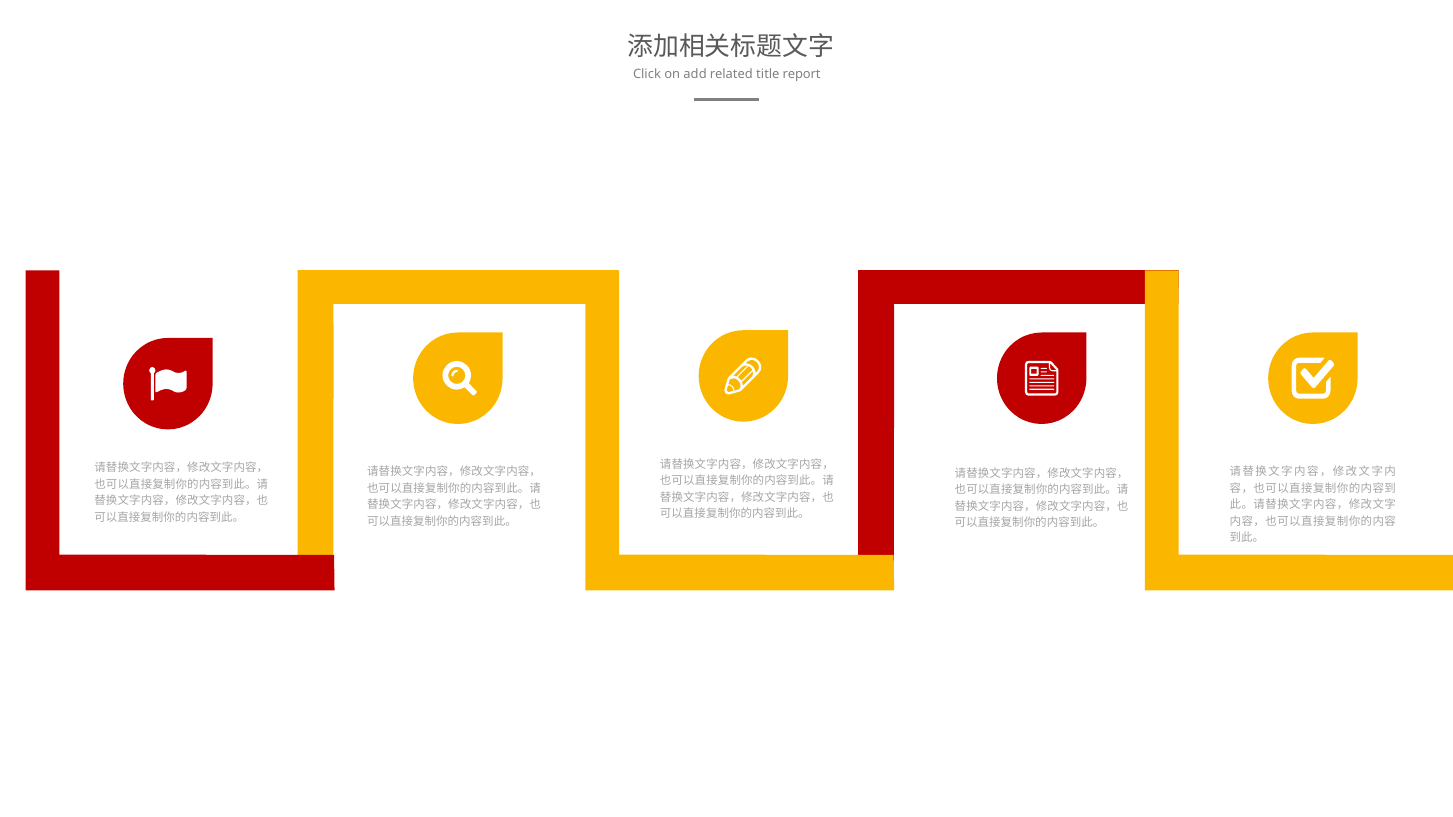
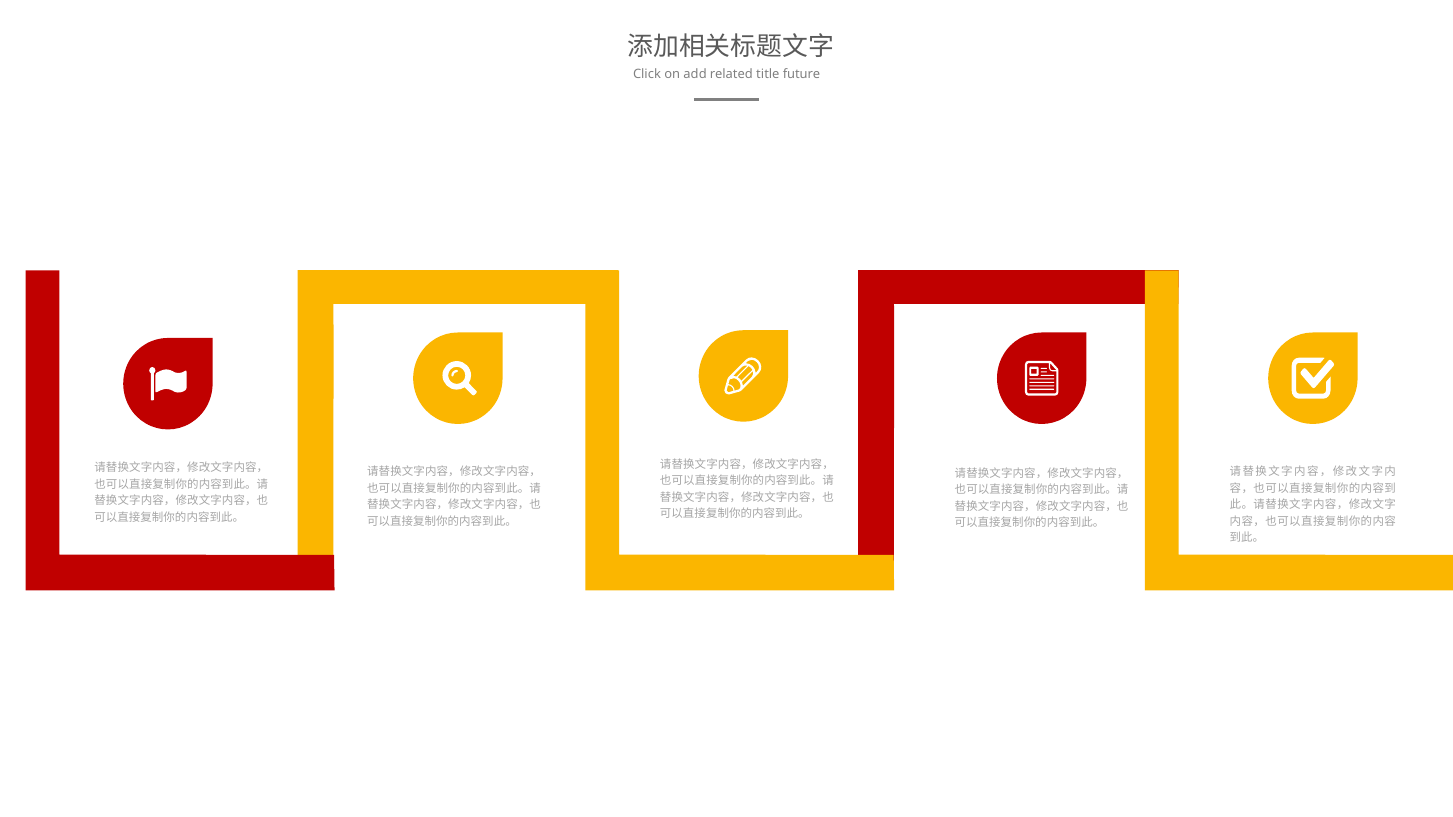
report: report -> future
